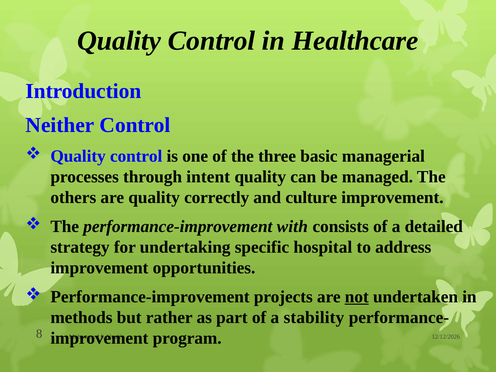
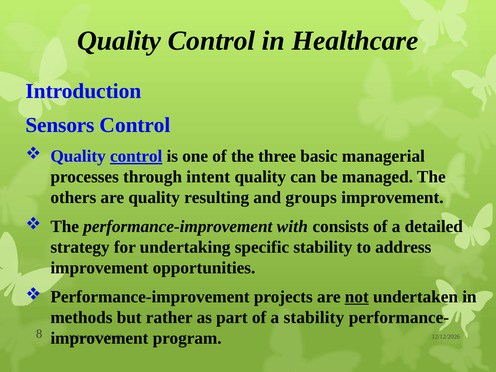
Neither: Neither -> Sensors
control at (136, 156) underline: none -> present
correctly: correctly -> resulting
culture: culture -> groups
specific hospital: hospital -> stability
